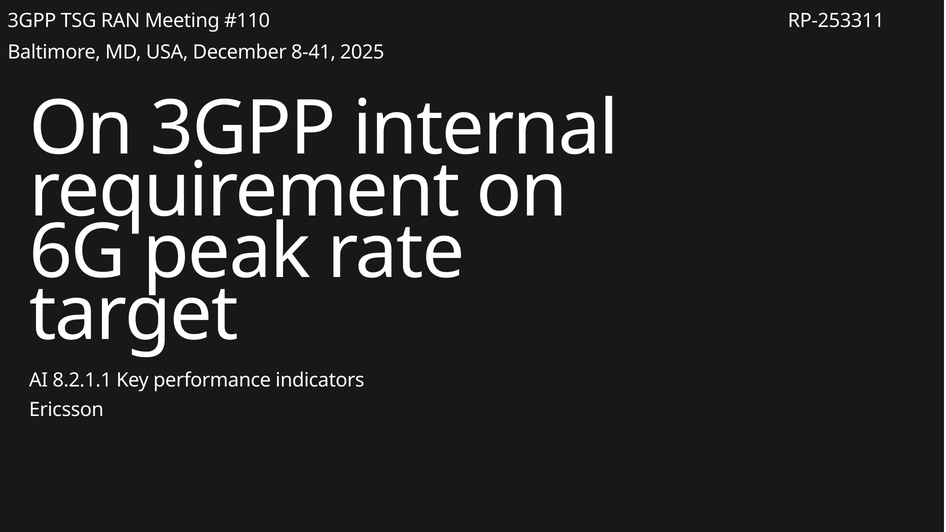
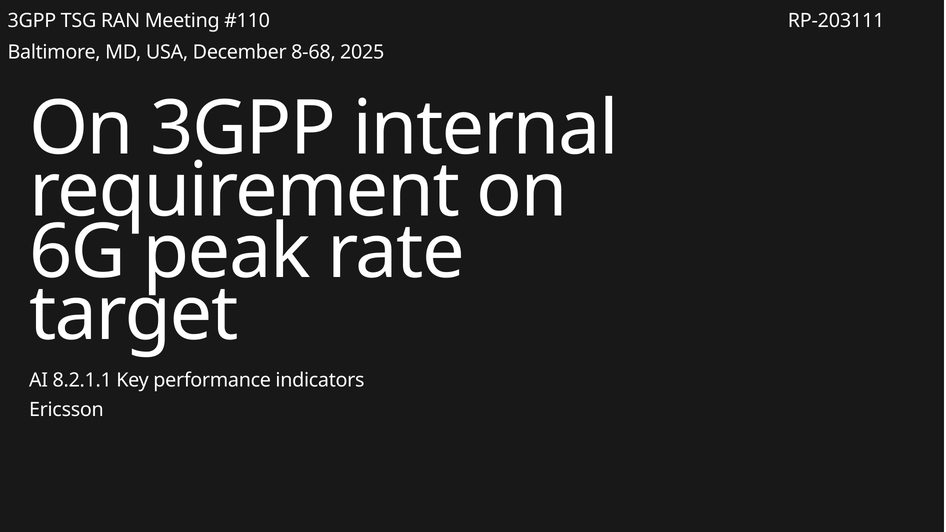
RP-253311: RP-253311 -> RP-203111
8-41: 8-41 -> 8-68
